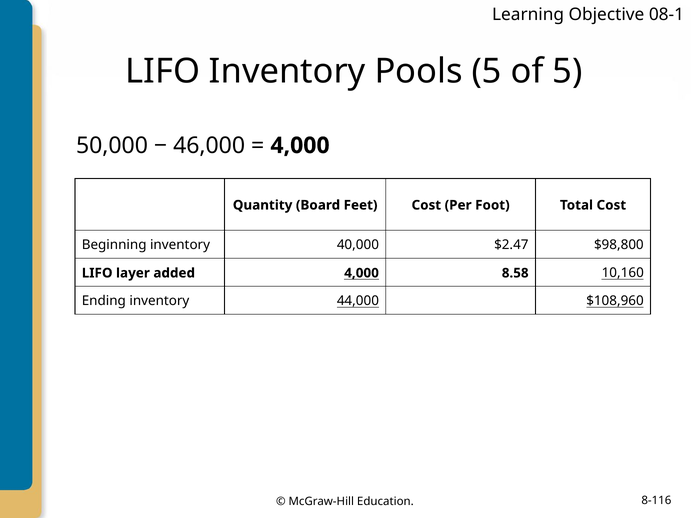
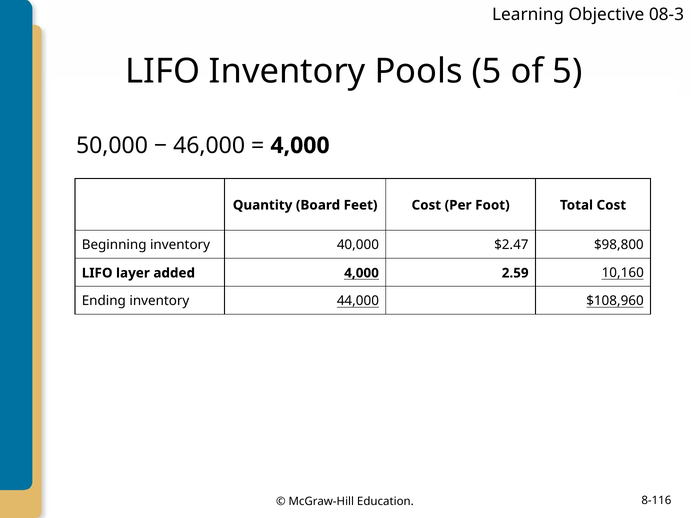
08-1: 08-1 -> 08-3
8.58: 8.58 -> 2.59
